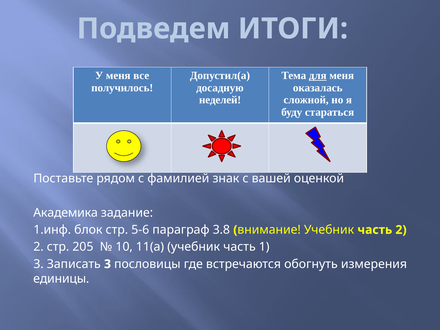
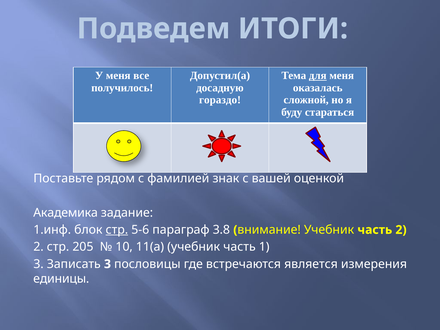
неделей: неделей -> гораздо
стр at (117, 230) underline: none -> present
обогнуть: обогнуть -> является
